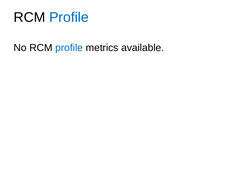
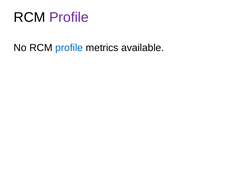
Profile at (69, 17) colour: blue -> purple
